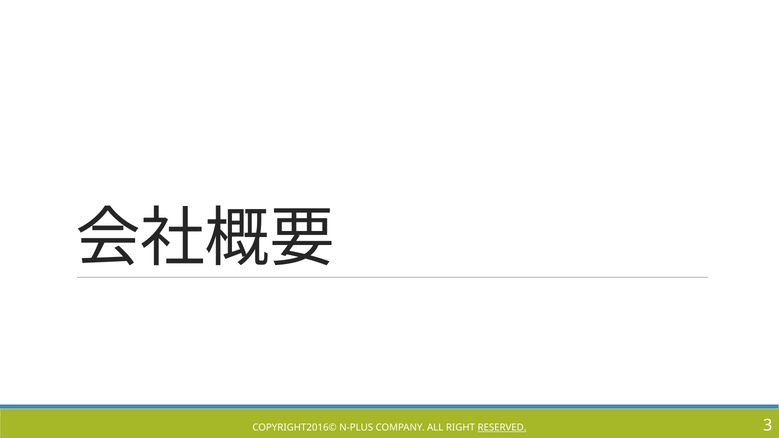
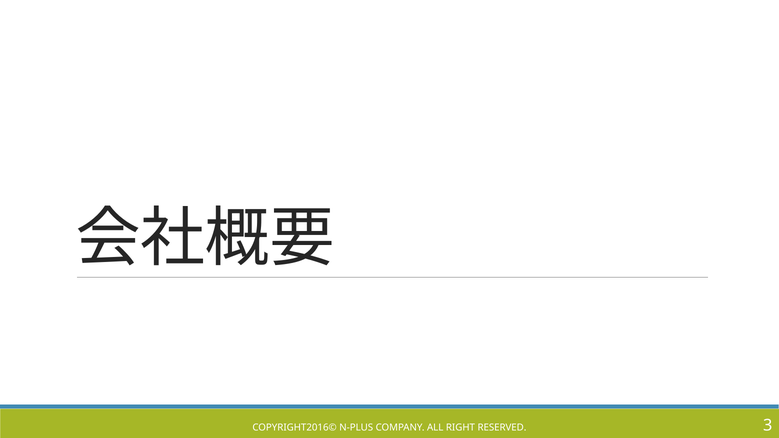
RESERVED underline: present -> none
